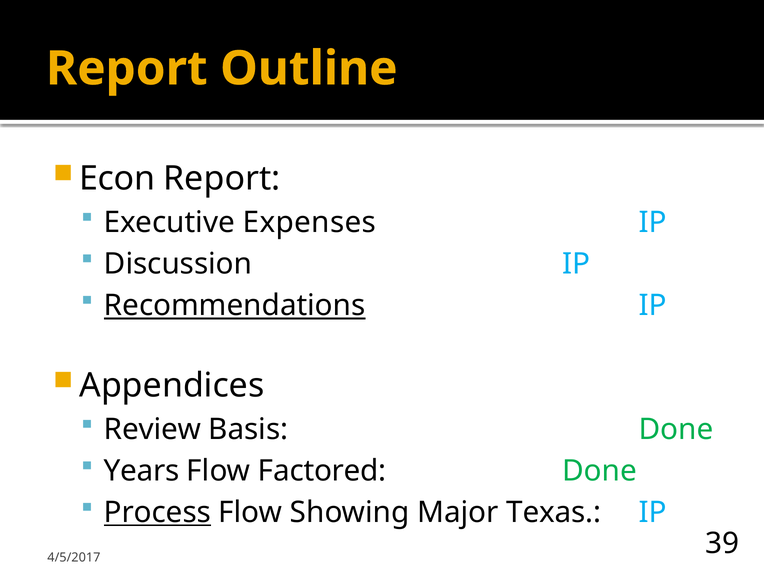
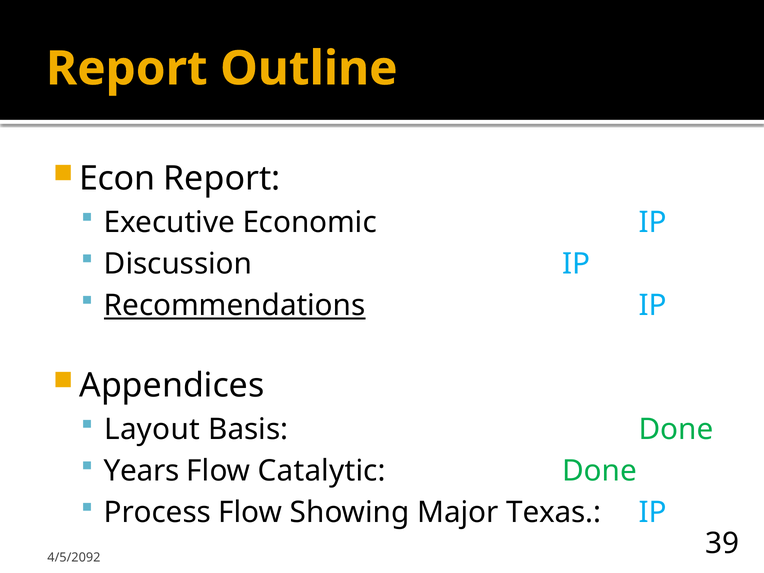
Expenses: Expenses -> Economic
Review: Review -> Layout
Factored: Factored -> Catalytic
Process underline: present -> none
4/5/2017: 4/5/2017 -> 4/5/2092
